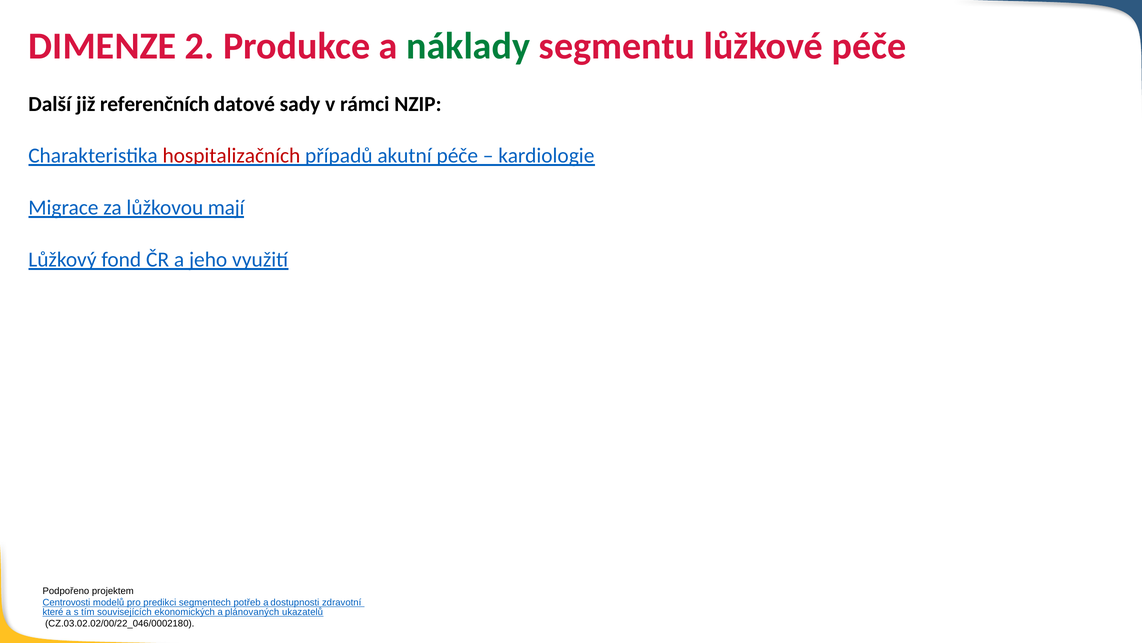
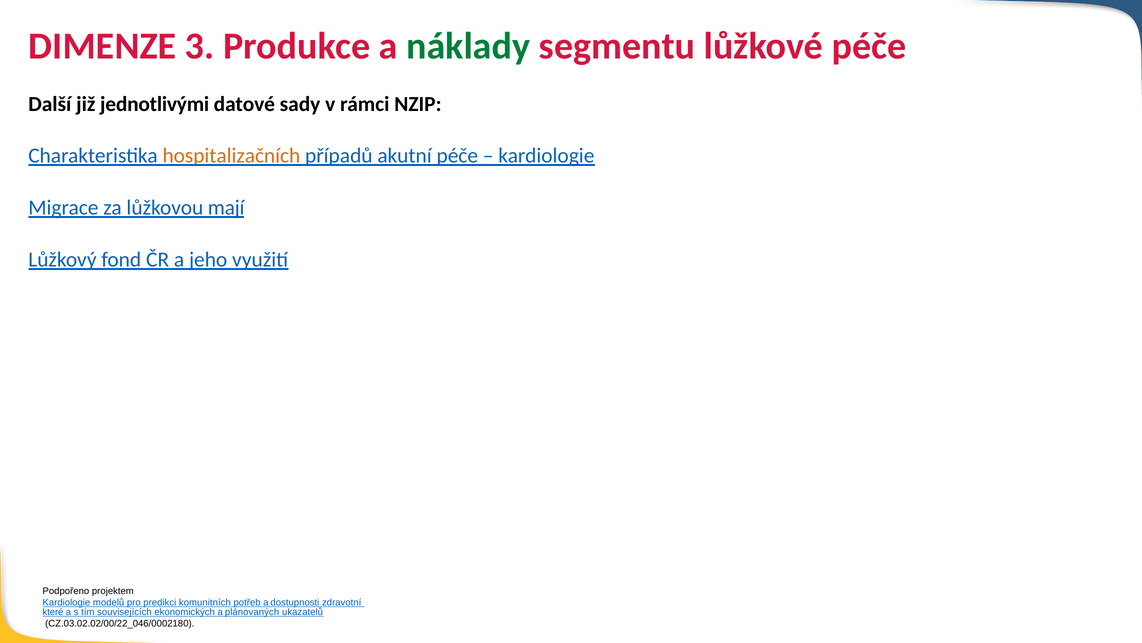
2: 2 -> 3
referenčních: referenčních -> jednotlivými
hospitalizačních colour: red -> orange
Centrovosti at (66, 602): Centrovosti -> Kardiologie
segmentech: segmentech -> komunitních
